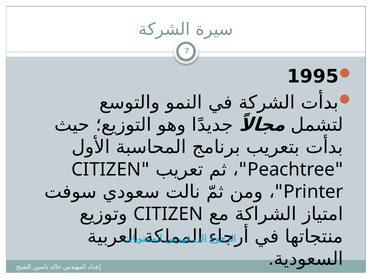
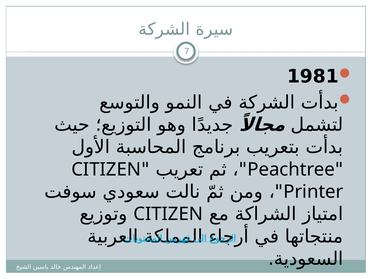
1995: 1995 -> 1981
